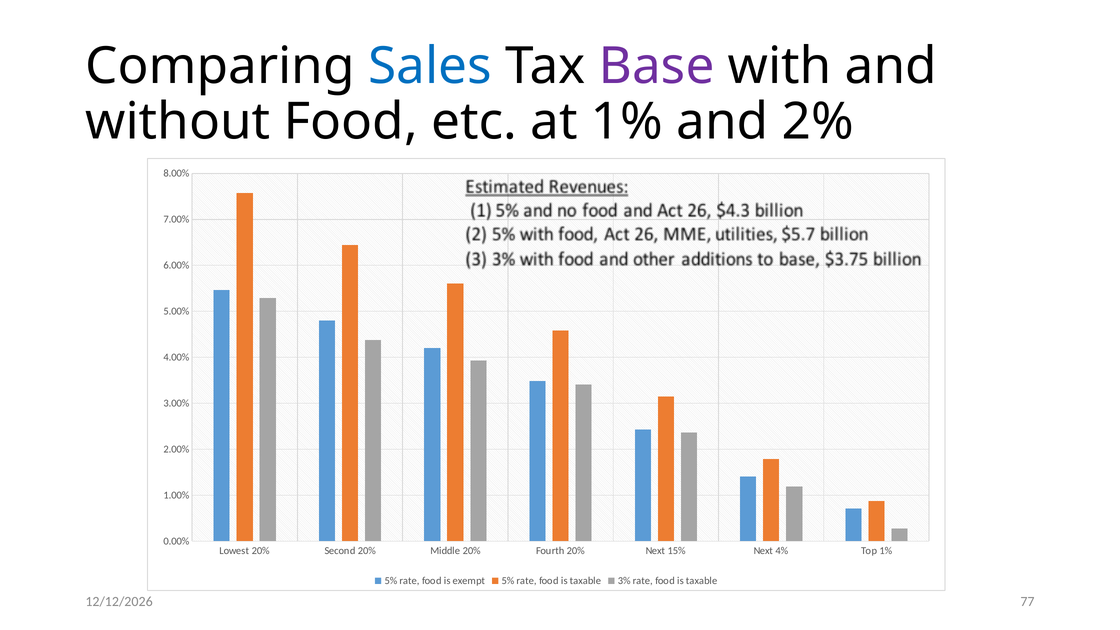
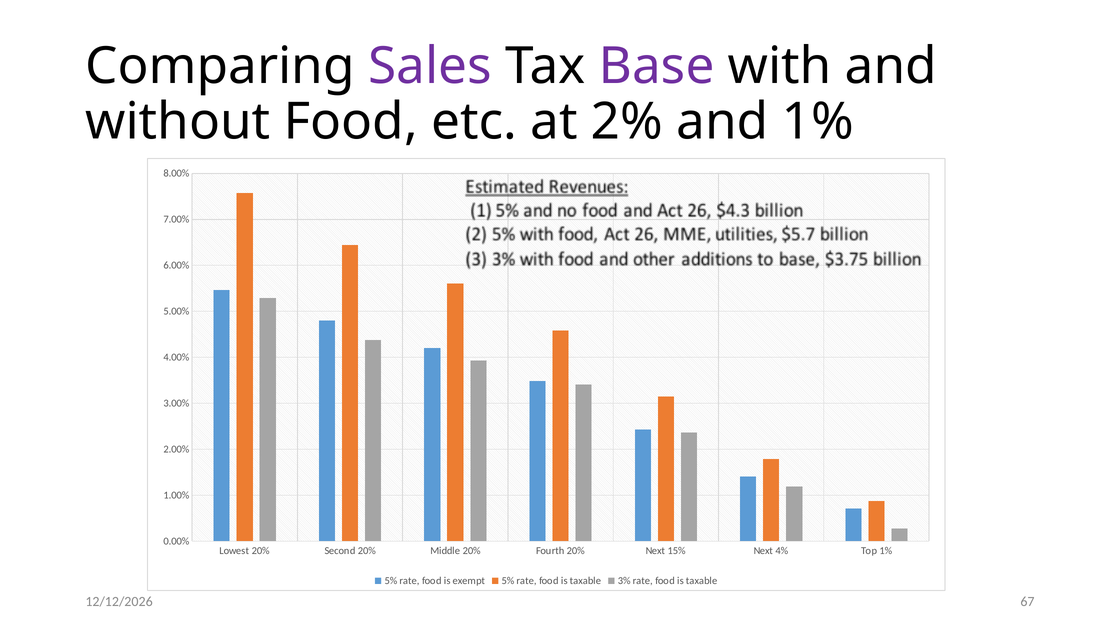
Sales colour: blue -> purple
at 1%: 1% -> 2%
and 2%: 2% -> 1%
77: 77 -> 67
